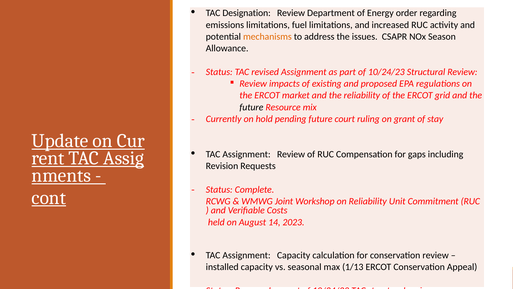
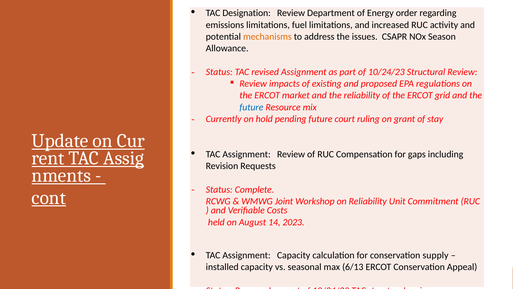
future at (251, 107) colour: black -> blue
conservation review: review -> supply
1/13: 1/13 -> 6/13
